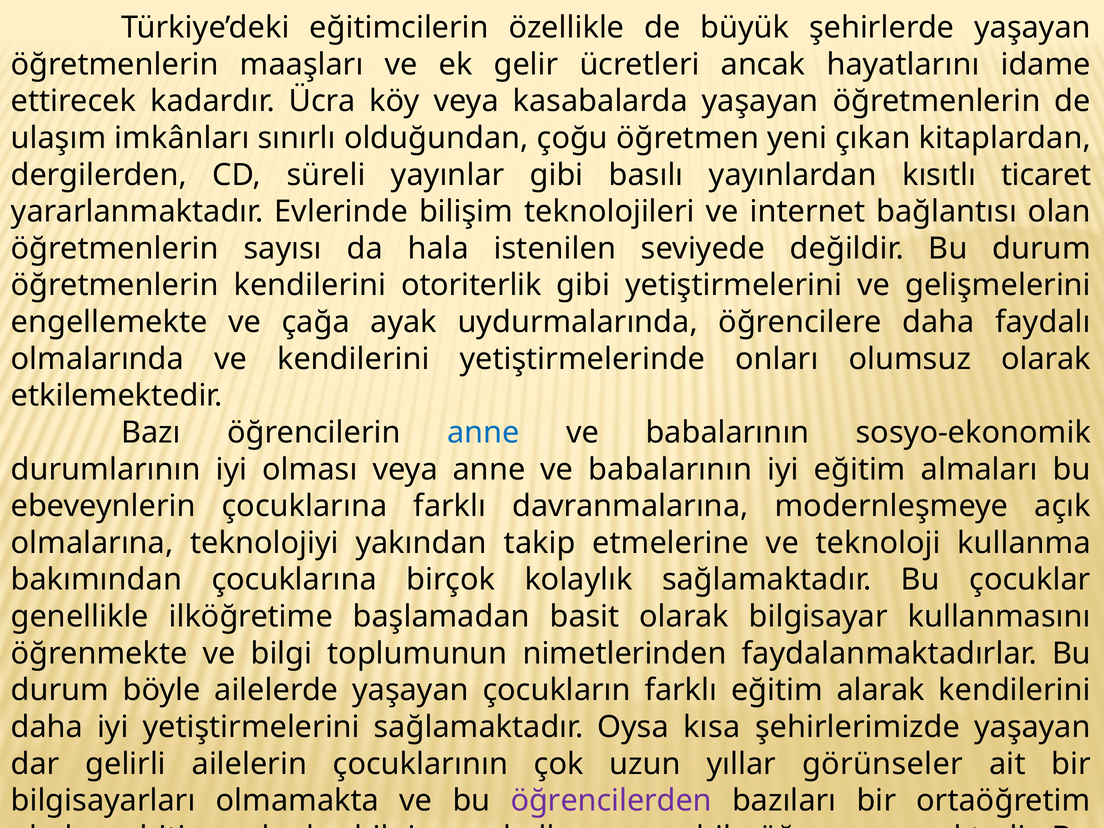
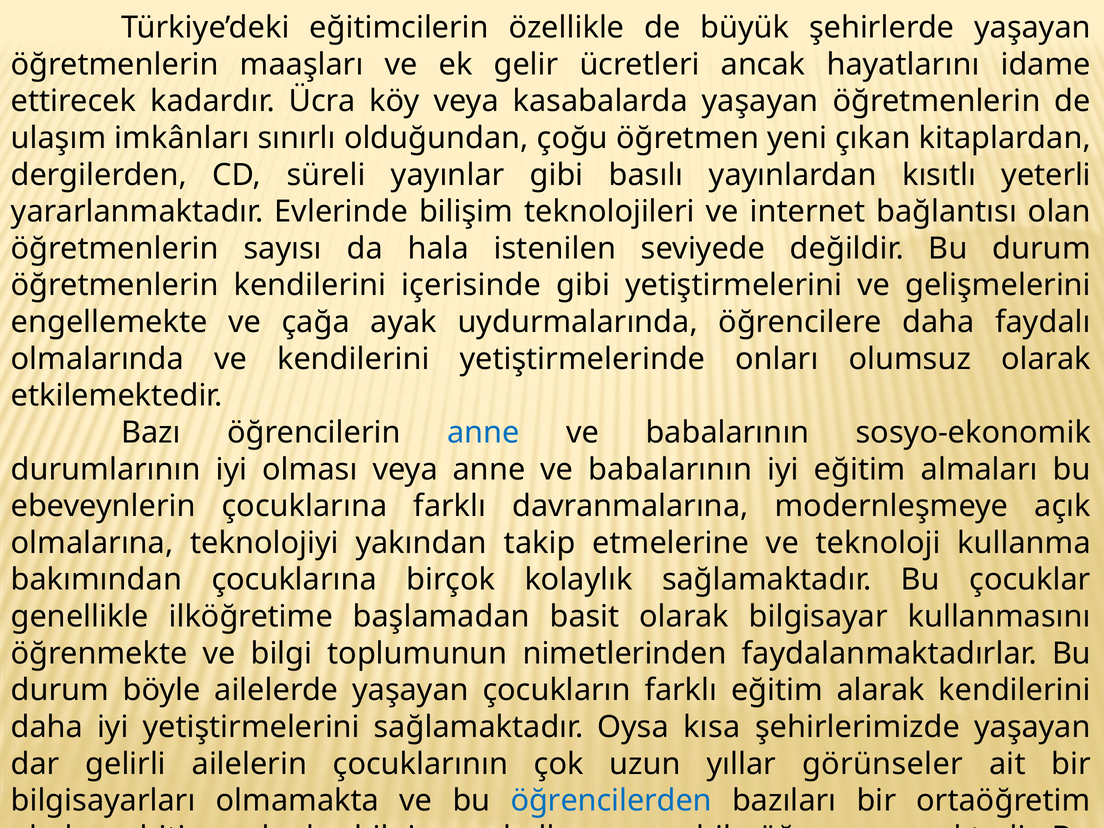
ticaret: ticaret -> yeterli
otoriterlik: otoriterlik -> içerisinde
öğrencilerden colour: purple -> blue
